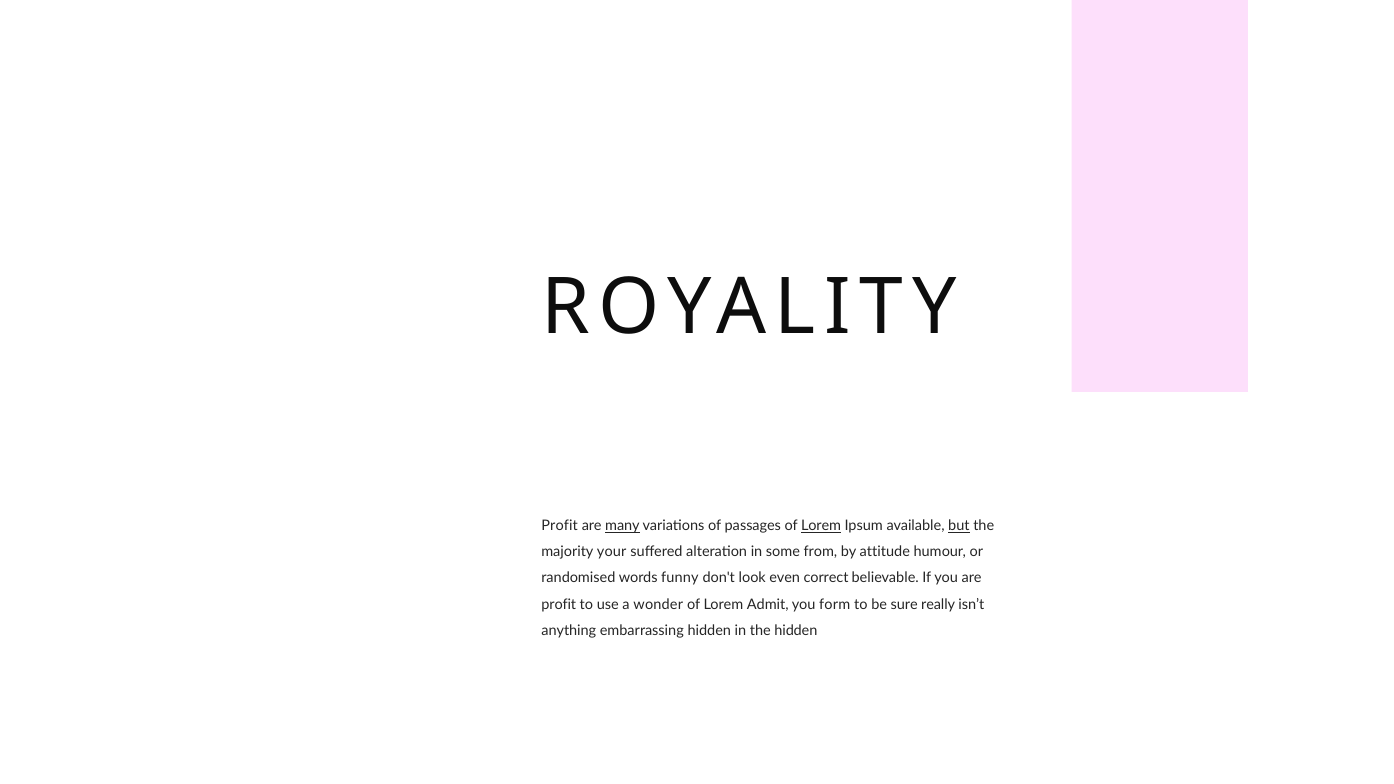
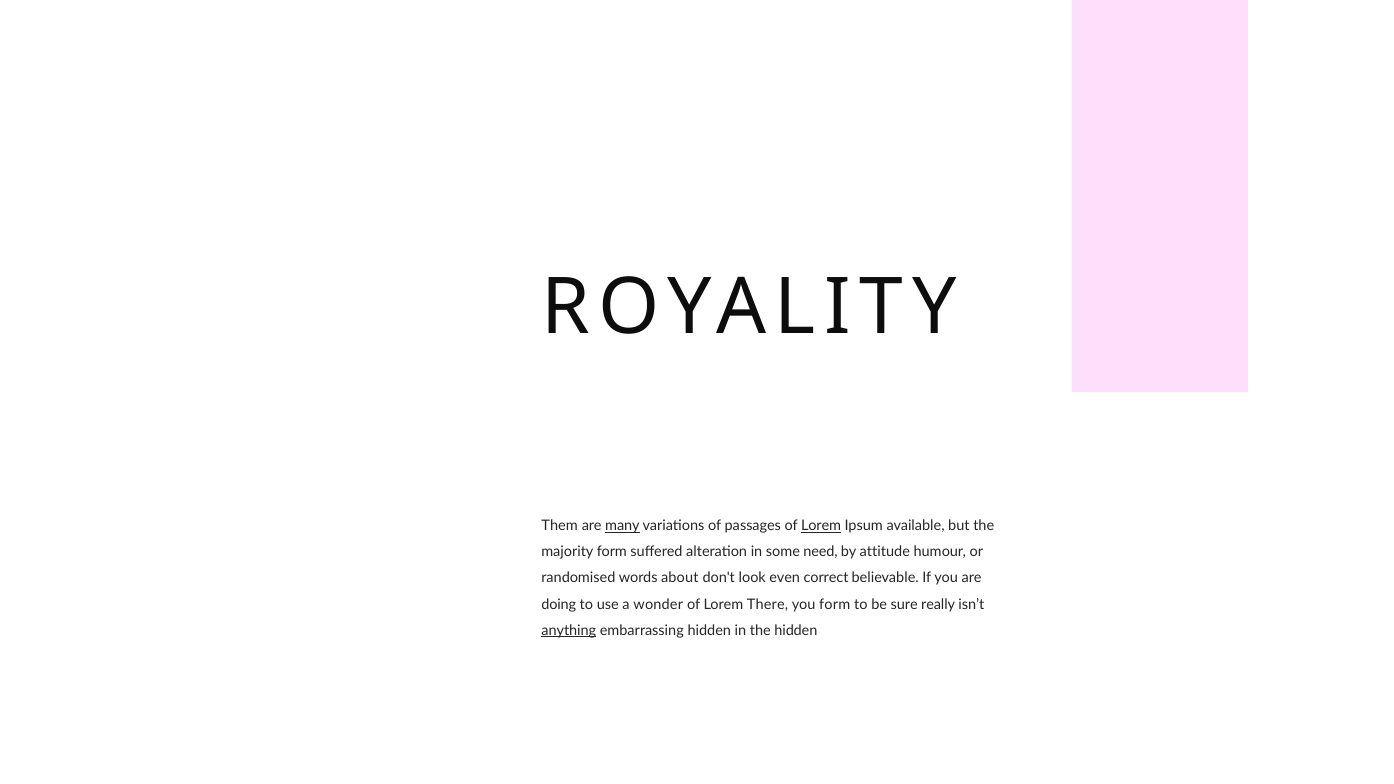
Profit at (560, 526): Profit -> Them
but underline: present -> none
majority your: your -> form
from: from -> need
funny: funny -> about
profit at (559, 604): profit -> doing
Admit: Admit -> There
anything underline: none -> present
